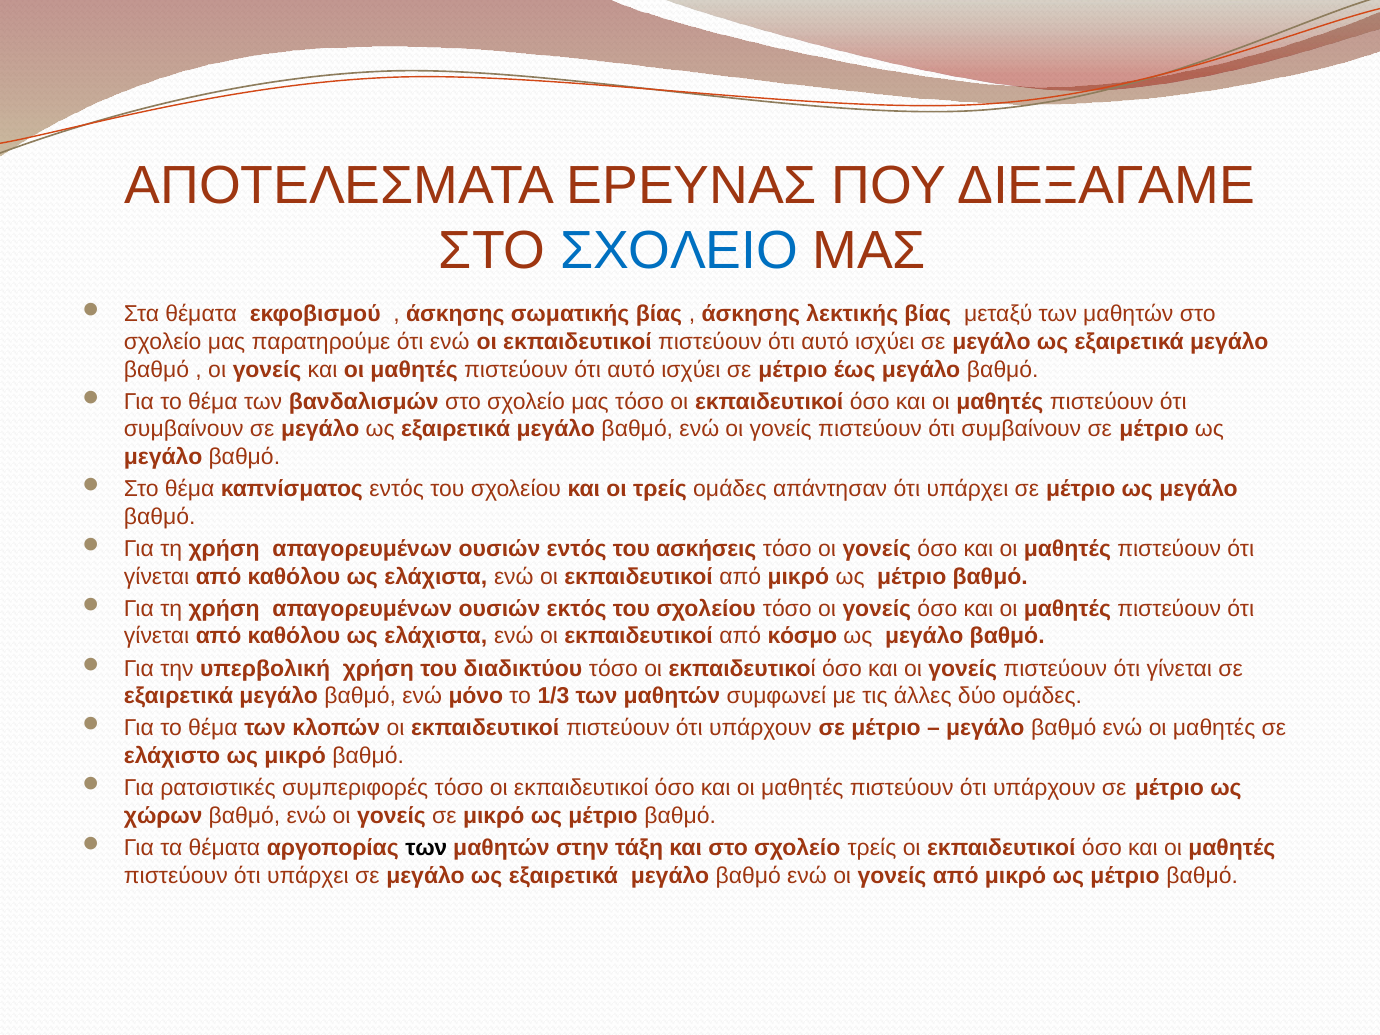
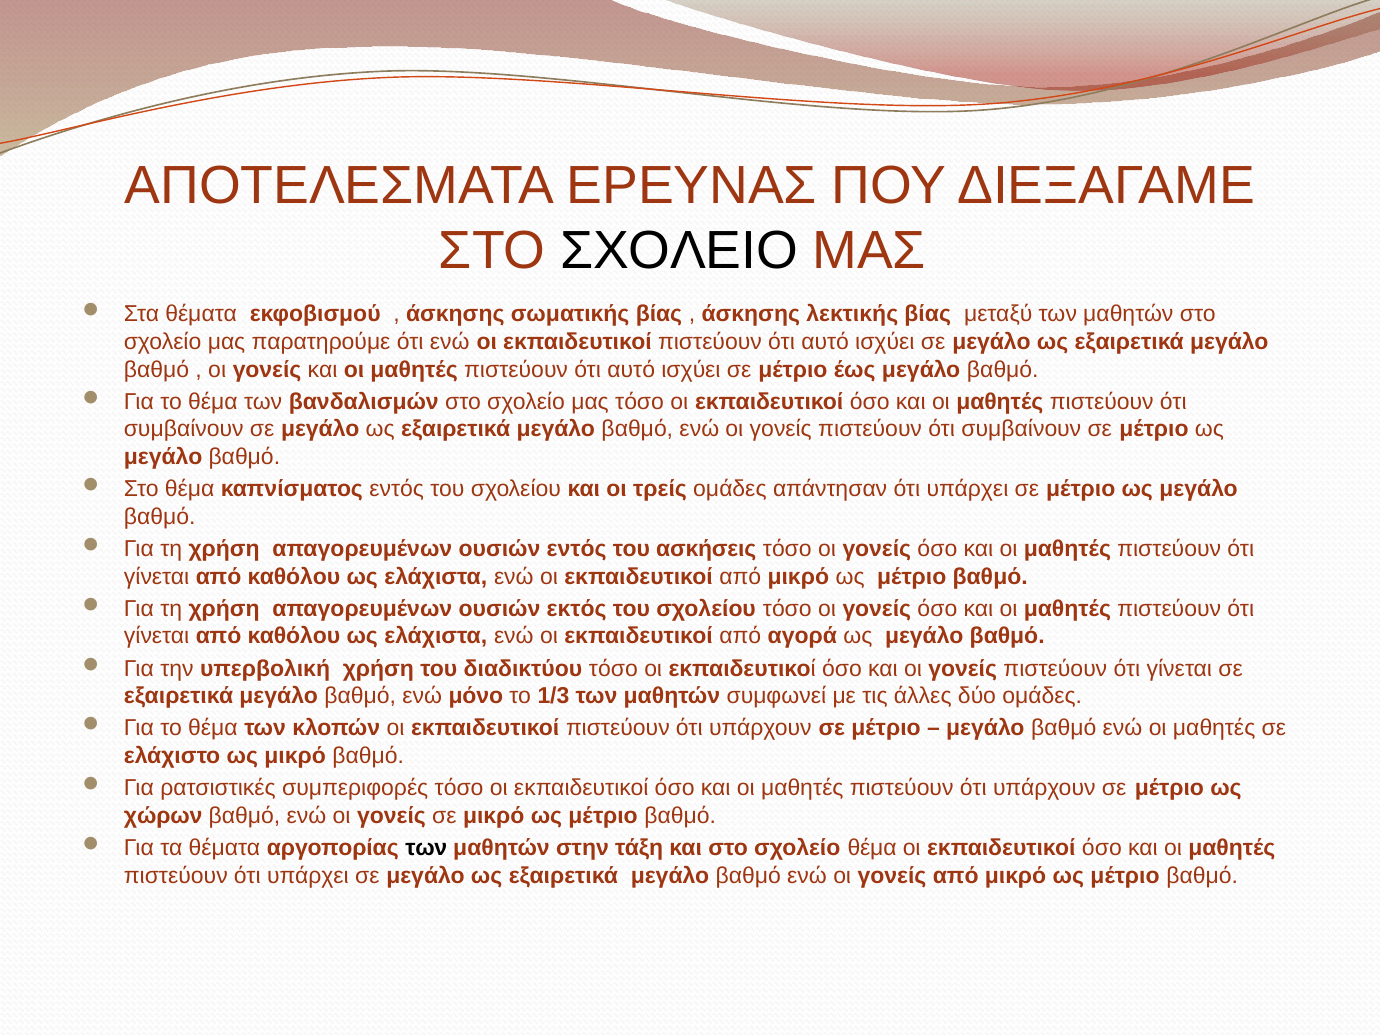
ΣΧΟΛΕΙΟ colour: blue -> black
κόσμο: κόσμο -> αγορά
σχολείο τρείς: τρείς -> θέμα
